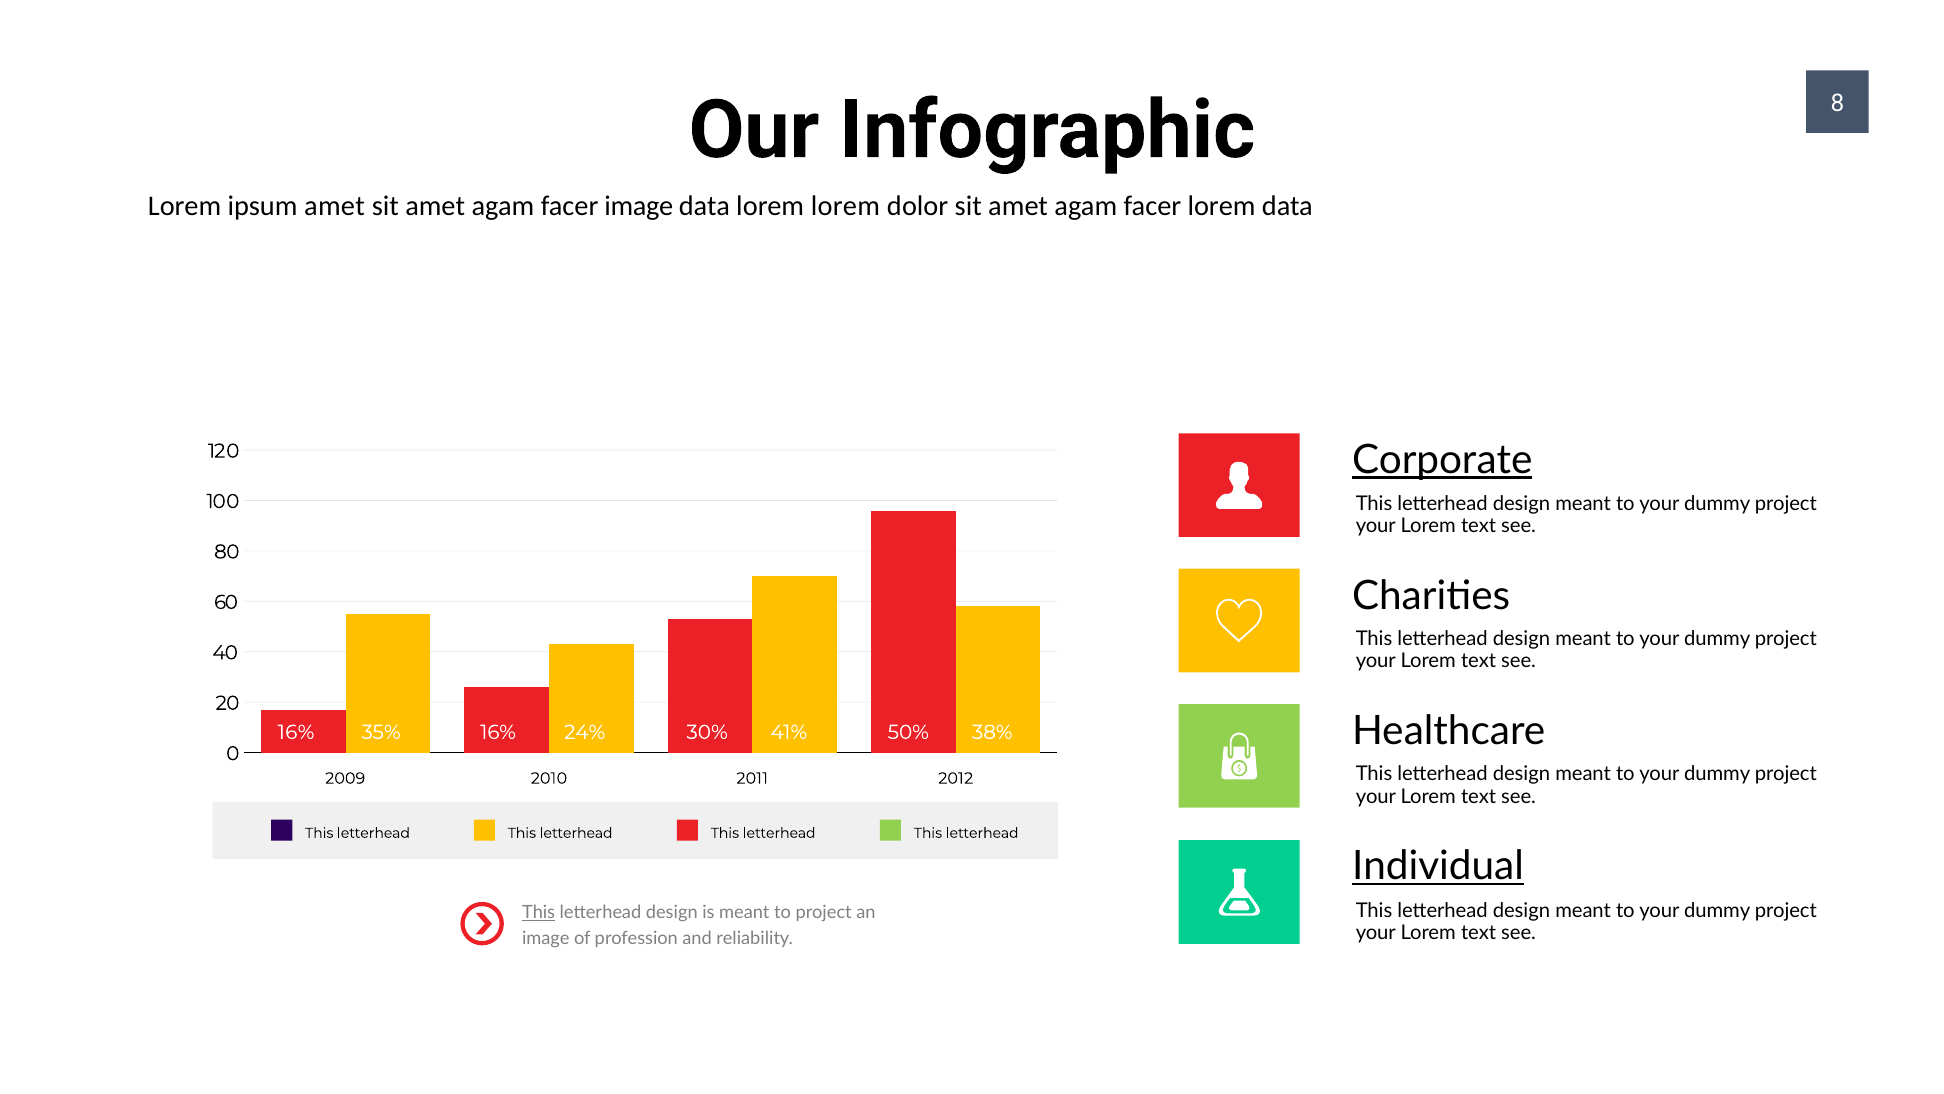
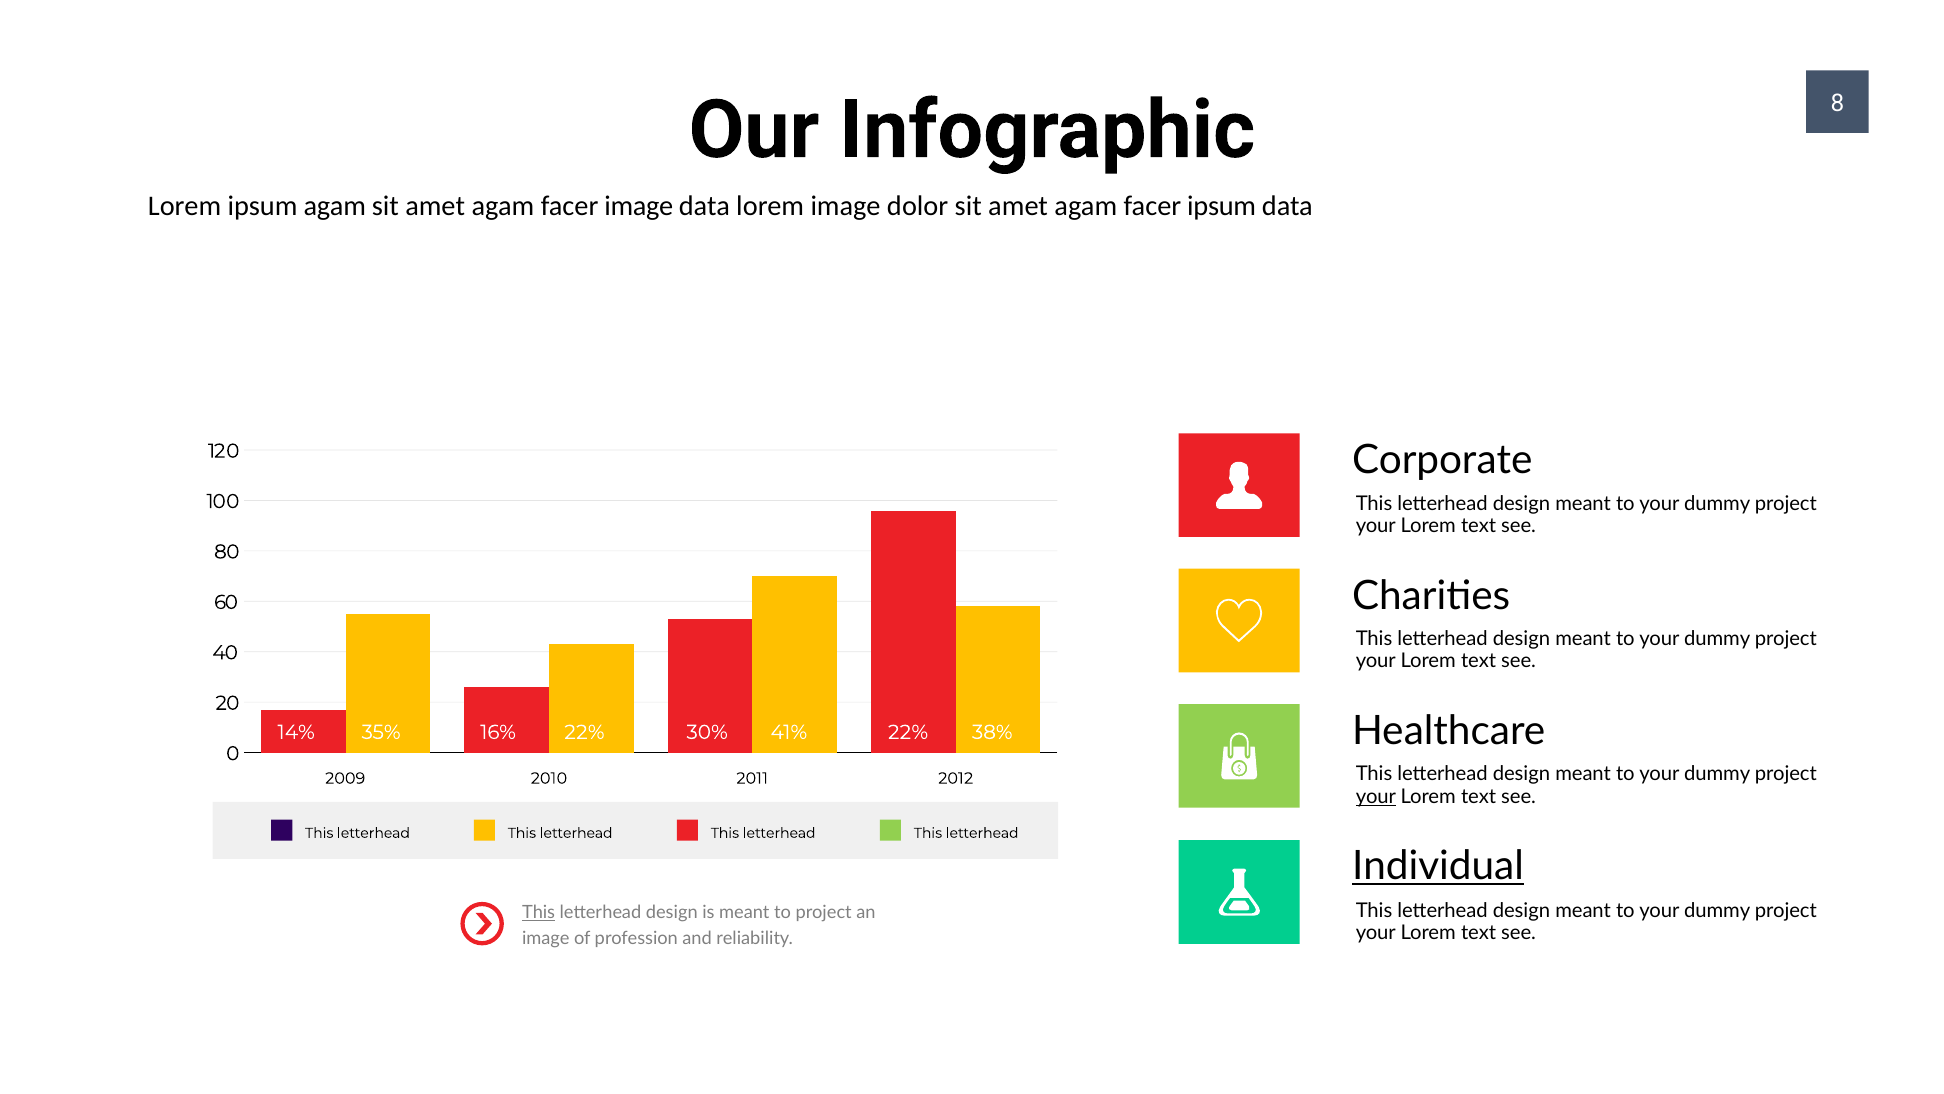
ipsum amet: amet -> agam
lorem lorem: lorem -> image
facer lorem: lorem -> ipsum
Corporate underline: present -> none
16% at (296, 732): 16% -> 14%
16% 24%: 24% -> 22%
41% 50%: 50% -> 22%
your at (1376, 796) underline: none -> present
